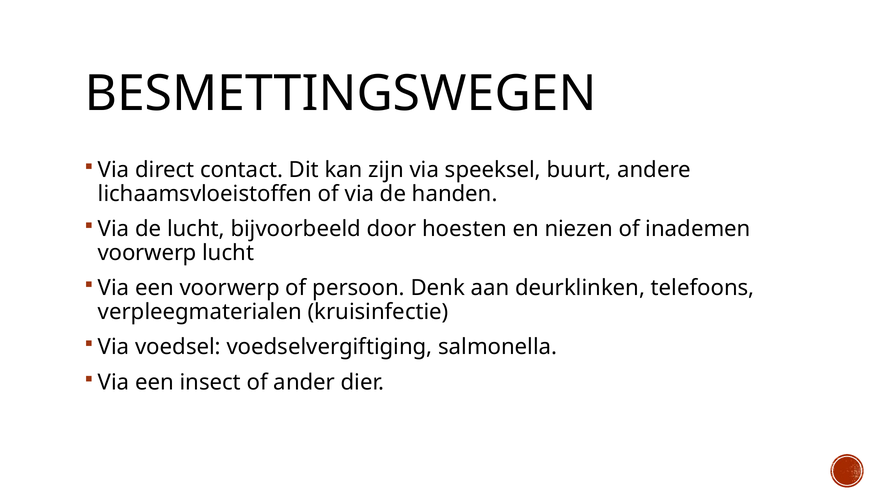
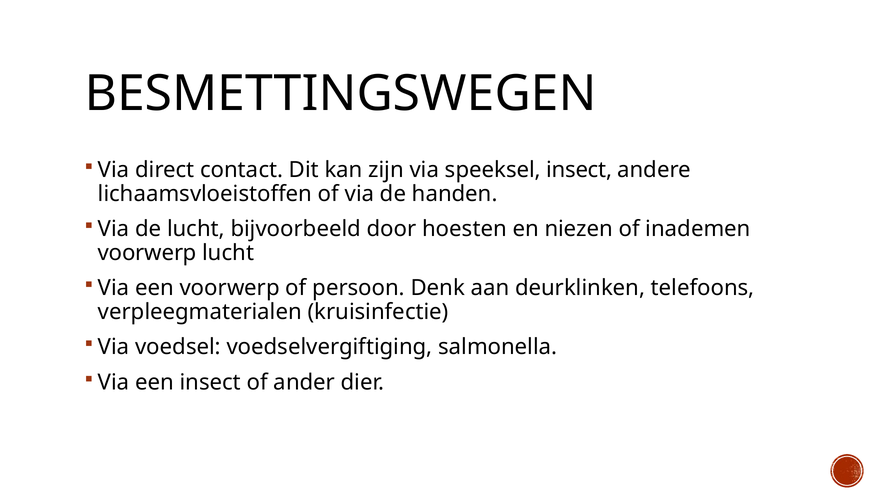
speeksel buurt: buurt -> insect
